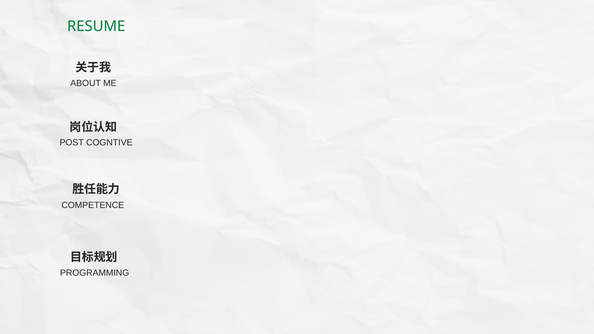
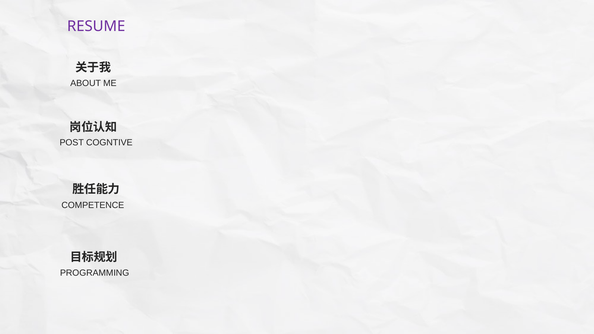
RESUME colour: green -> purple
